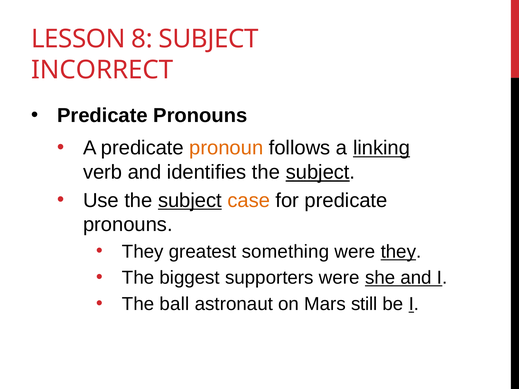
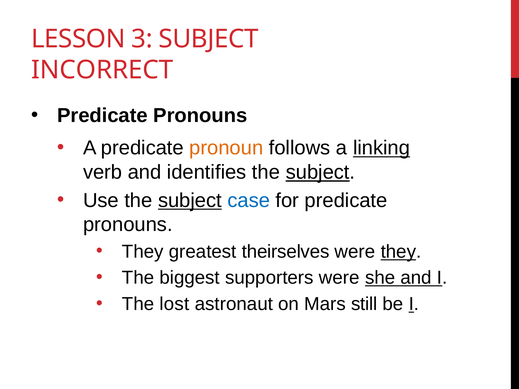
8: 8 -> 3
case colour: orange -> blue
something: something -> theirselves
ball: ball -> lost
